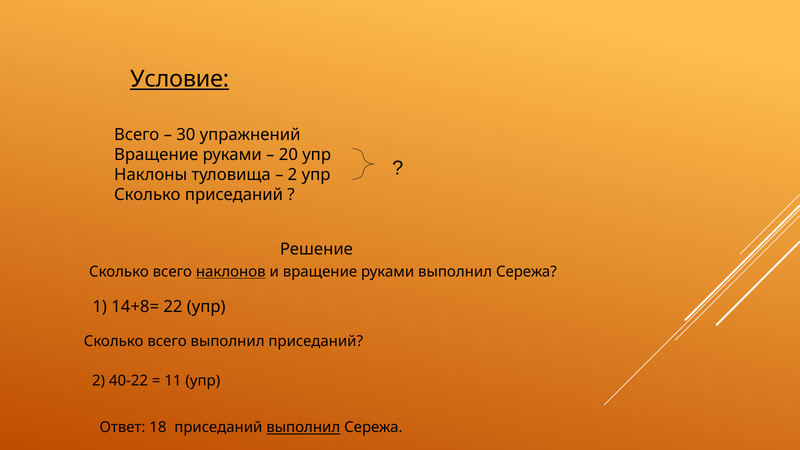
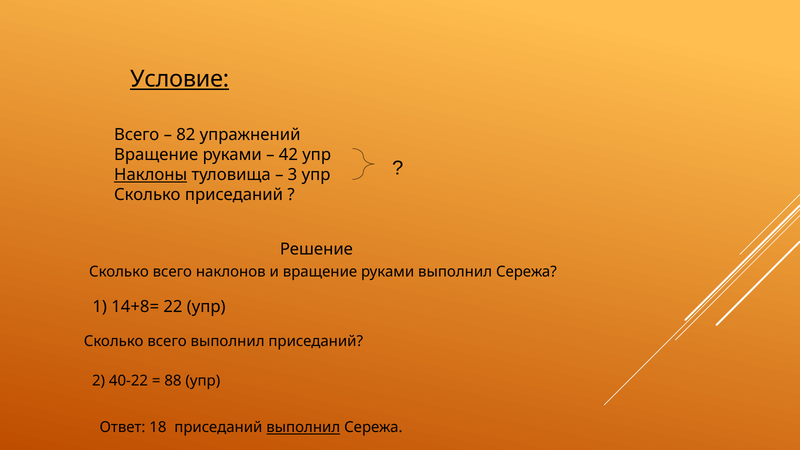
30: 30 -> 82
20: 20 -> 42
Наклоны underline: none -> present
2 at (292, 175): 2 -> 3
наклонов underline: present -> none
11: 11 -> 88
